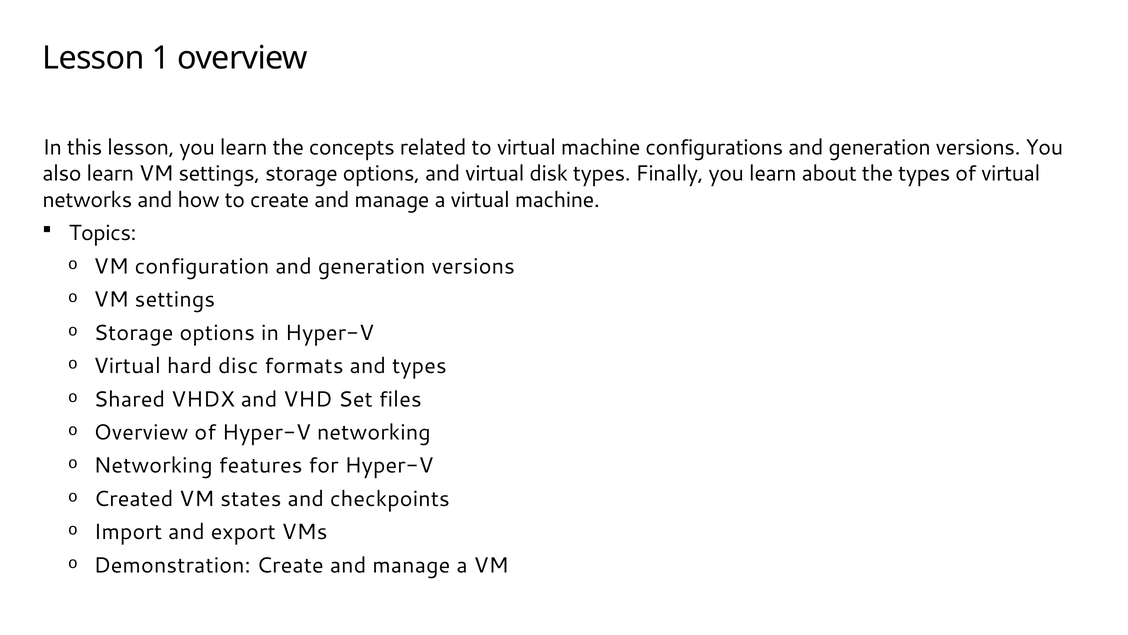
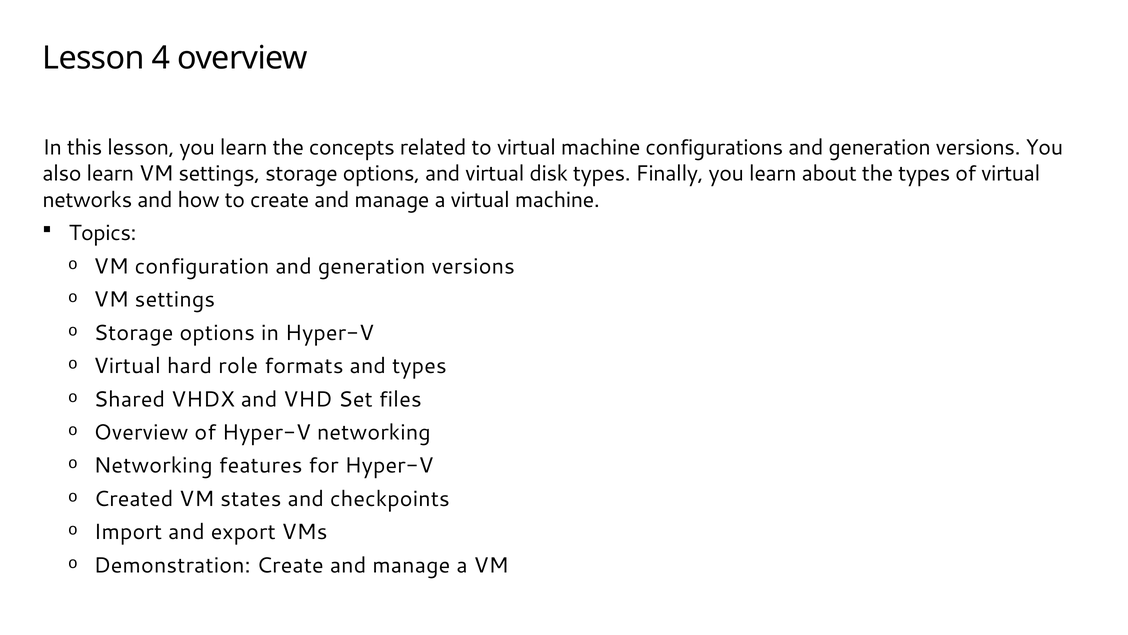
1: 1 -> 4
disc: disc -> role
